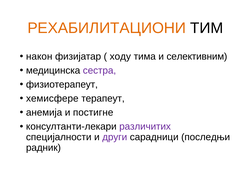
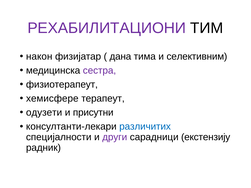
РЕХАБИЛИТАЦИОНИ colour: orange -> purple
ходу: ходу -> дана
анемија: анемија -> одузети
постигне: постигне -> присутни
различитих colour: purple -> blue
последњи: последњи -> екстензију
